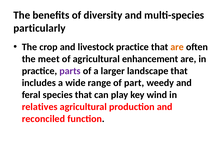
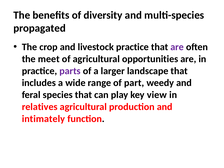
particularly: particularly -> propagated
are at (177, 47) colour: orange -> purple
enhancement: enhancement -> opportunities
wind: wind -> view
reconciled: reconciled -> intimately
